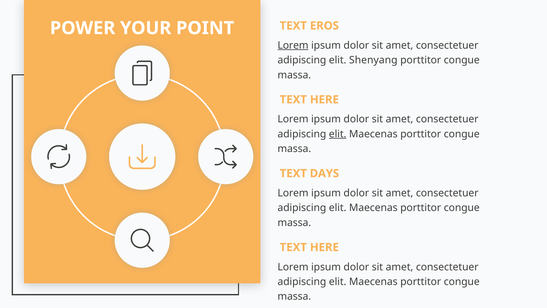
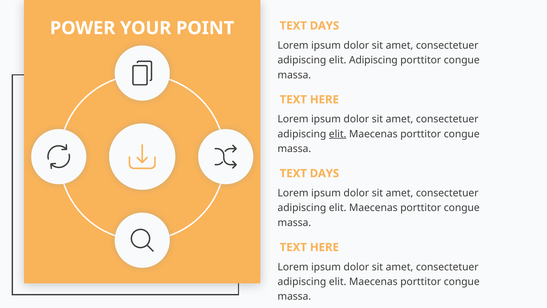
EROS at (324, 26): EROS -> DAYS
Lorem at (293, 45) underline: present -> none
elit Shenyang: Shenyang -> Adipiscing
